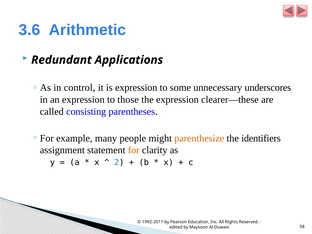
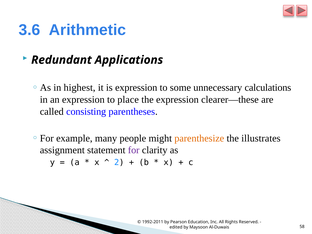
control: control -> highest
underscores: underscores -> calculations
those: those -> place
identifiers: identifiers -> illustrates
for colour: orange -> purple
